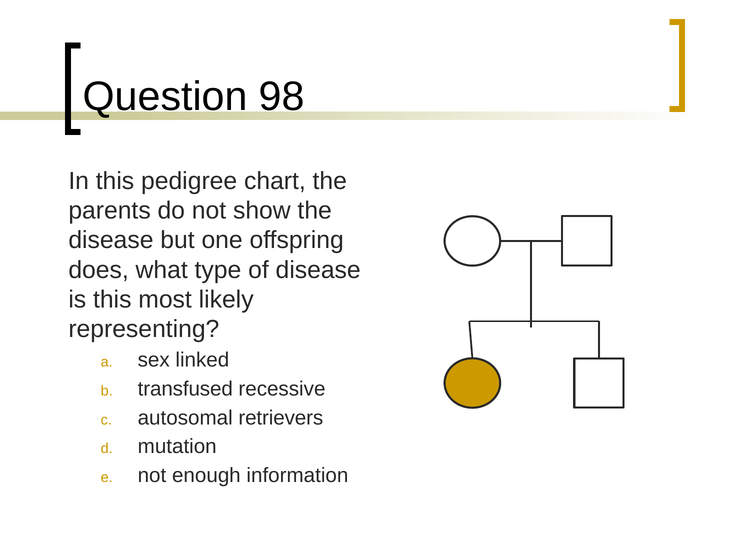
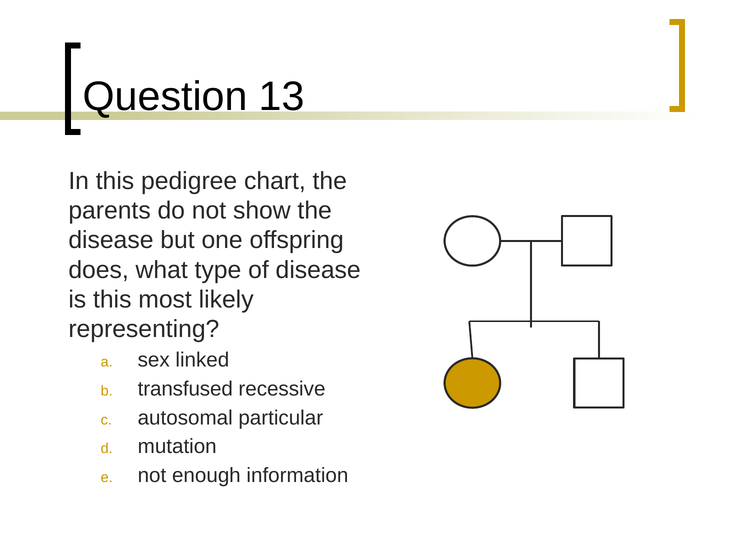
98: 98 -> 13
retrievers: retrievers -> particular
